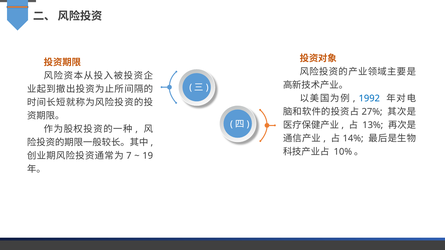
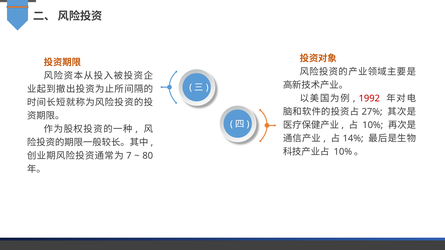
1992 colour: blue -> red
13% at (373, 125): 13% -> 10%
19: 19 -> 80
